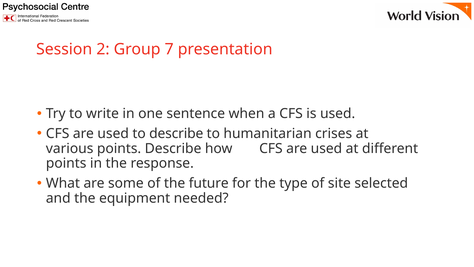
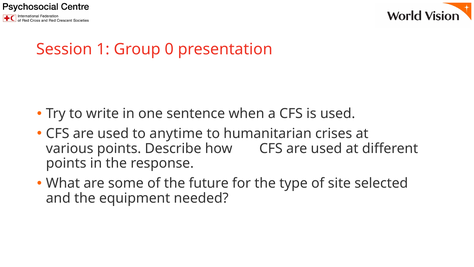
2: 2 -> 1
7: 7 -> 0
to describe: describe -> anytime
